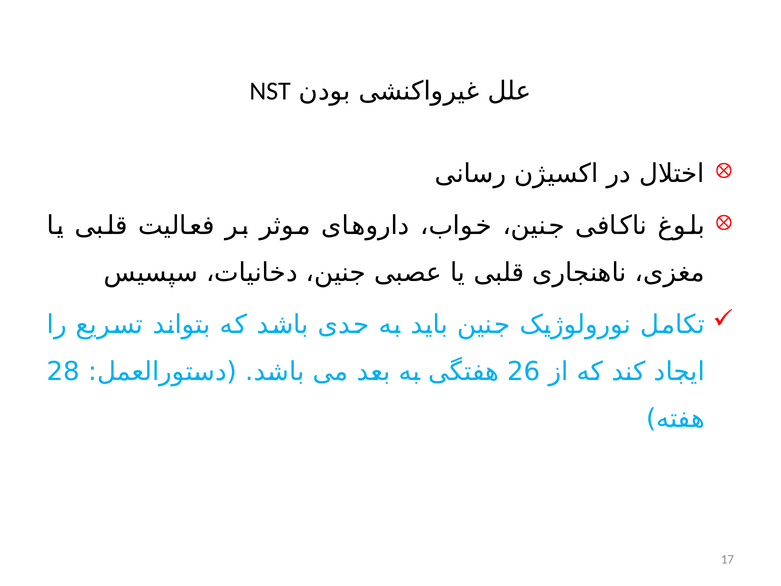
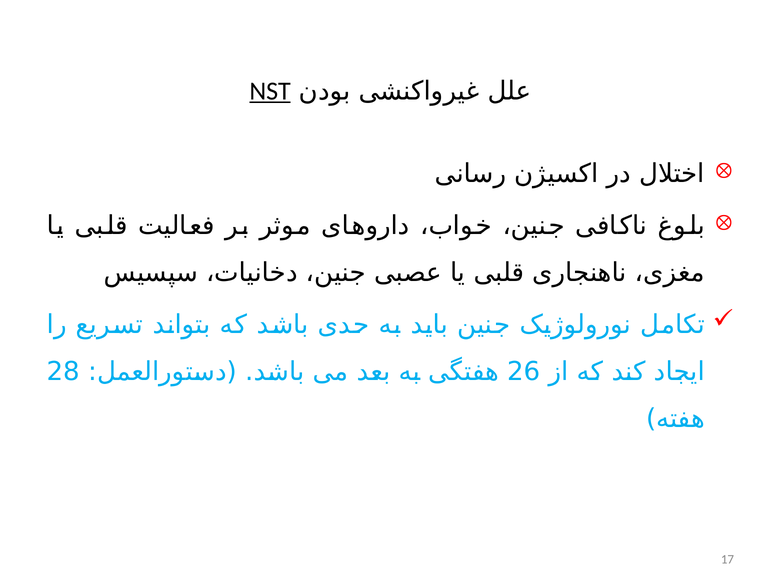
NST underline: none -> present
